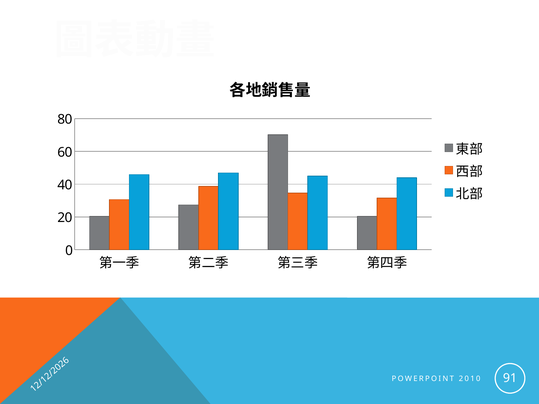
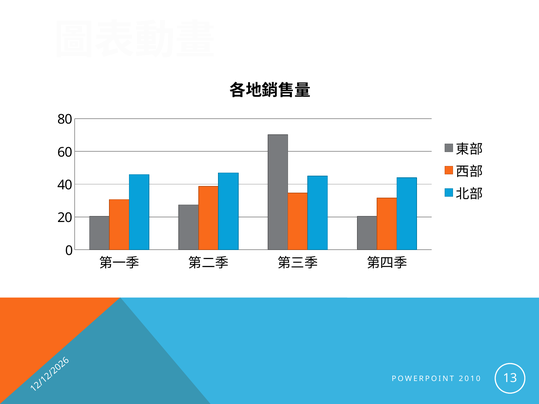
91: 91 -> 13
